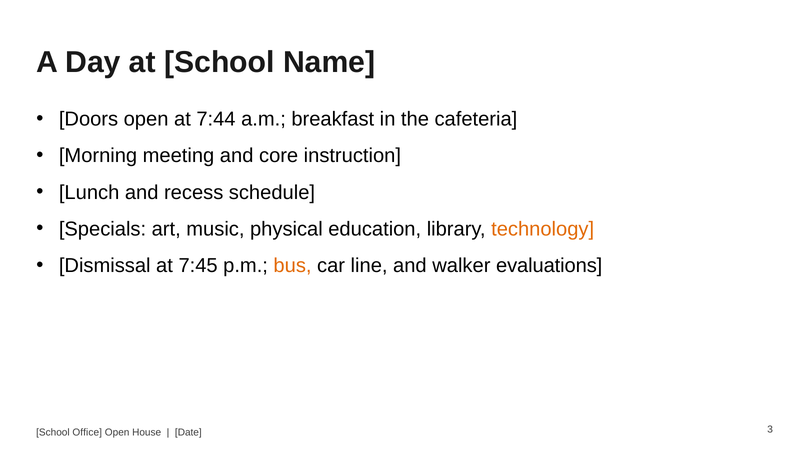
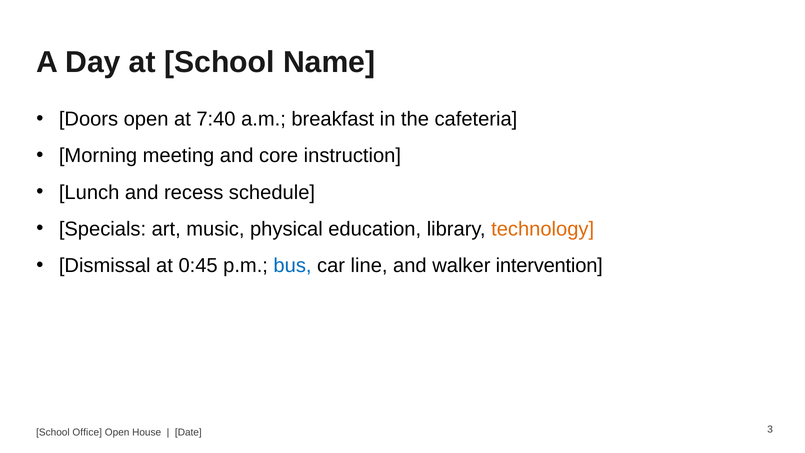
7:44: 7:44 -> 7:40
7:45: 7:45 -> 0:45
bus colour: orange -> blue
evaluations: evaluations -> intervention
